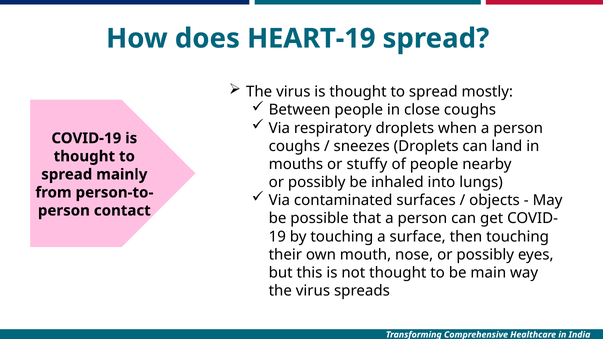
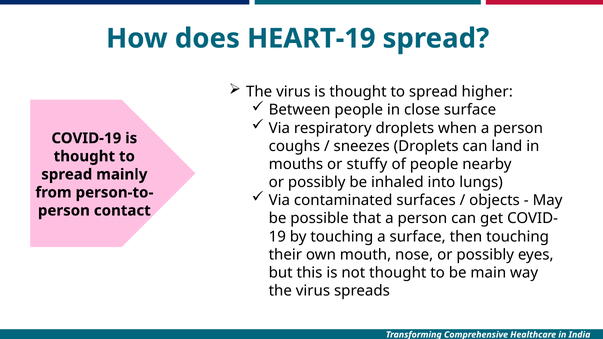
mostly: mostly -> higher
close coughs: coughs -> surface
